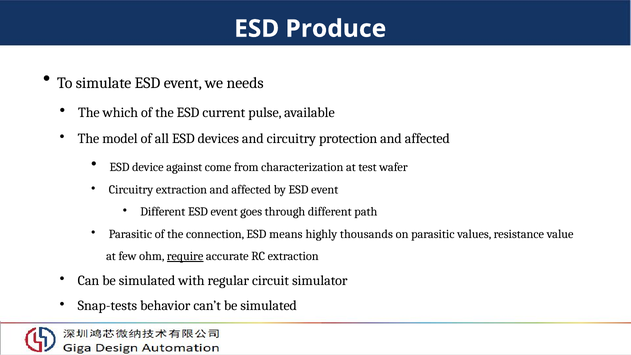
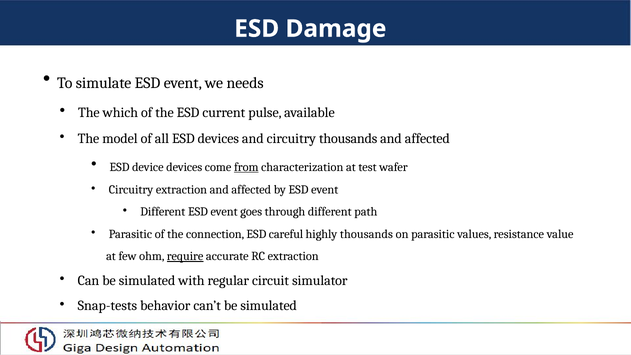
Produce: Produce -> Damage
circuitry protection: protection -> thousands
device against: against -> devices
from underline: none -> present
means: means -> careful
